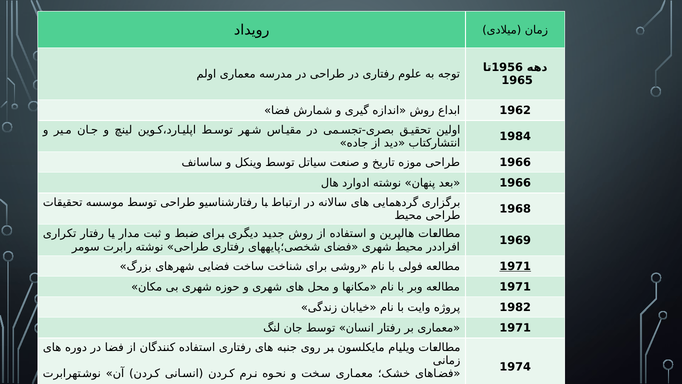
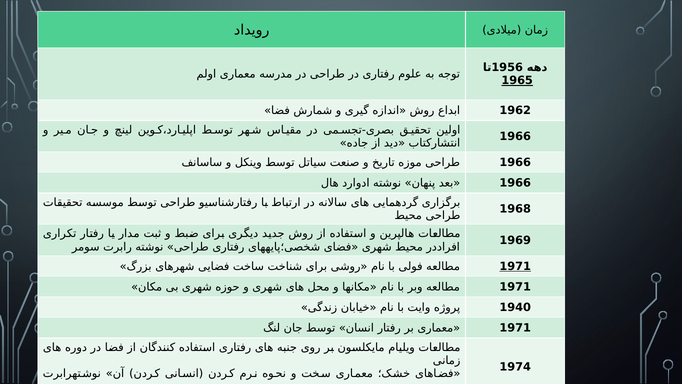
1965 underline: none -> present
1984 at (515, 136): 1984 -> 1966
1982: 1982 -> 1940
